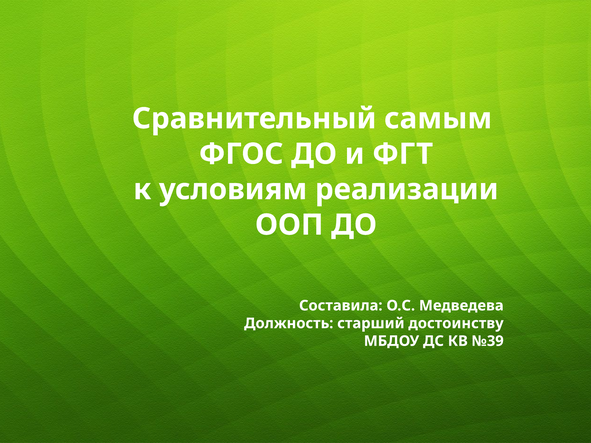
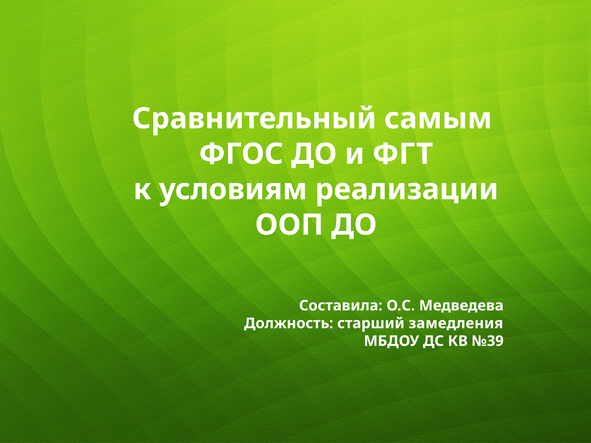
достоинству: достоинству -> замедления
